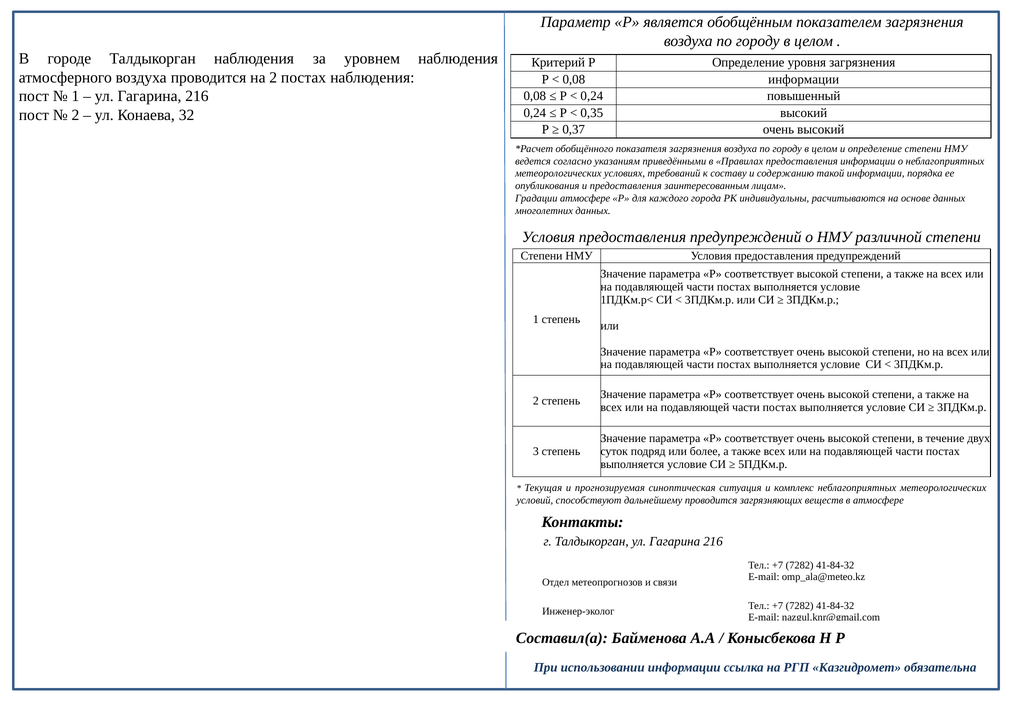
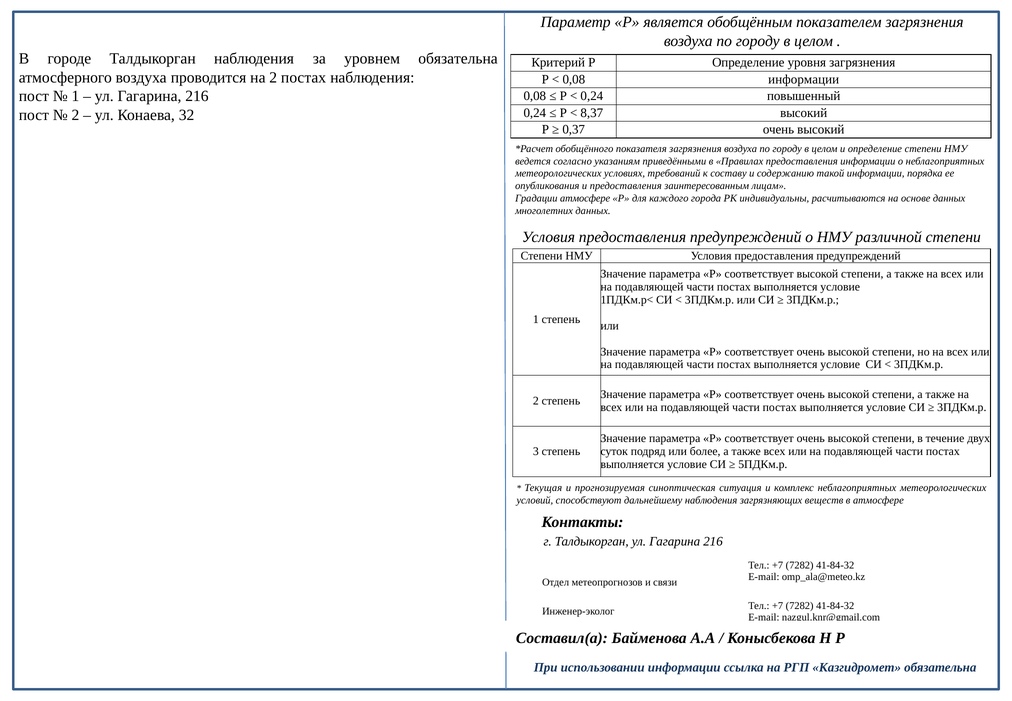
уровнем наблюдения: наблюдения -> обязательна
0,35: 0,35 -> 8,37
дальнейшему проводится: проводится -> наблюдения
